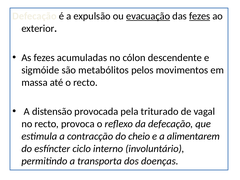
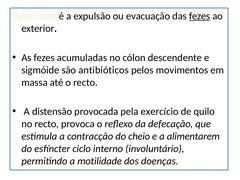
evacuação underline: present -> none
metabólitos: metabólitos -> antibióticos
triturado: triturado -> exercício
vagal: vagal -> quilo
transporta: transporta -> motilidade
